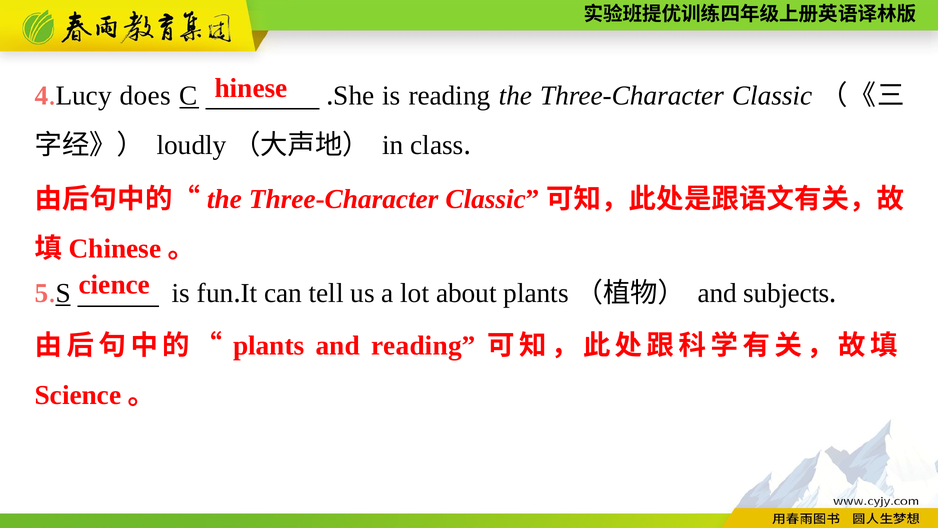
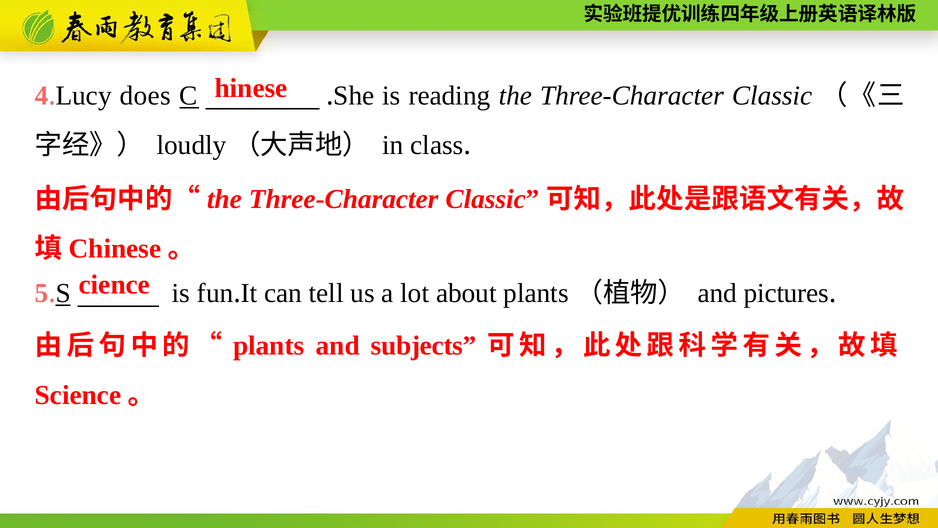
subjects: subjects -> pictures
and reading: reading -> subjects
